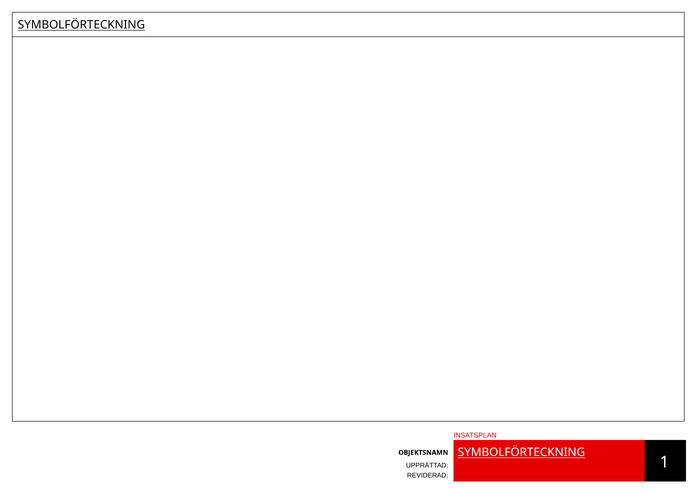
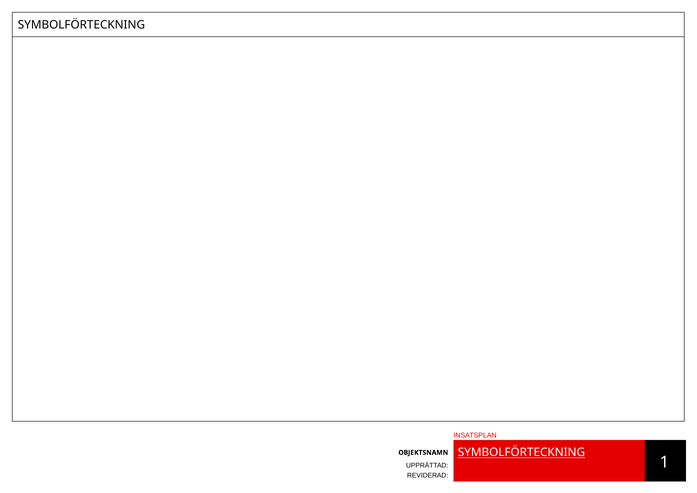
SYMBOLFÖRTECKNING at (81, 25) underline: present -> none
